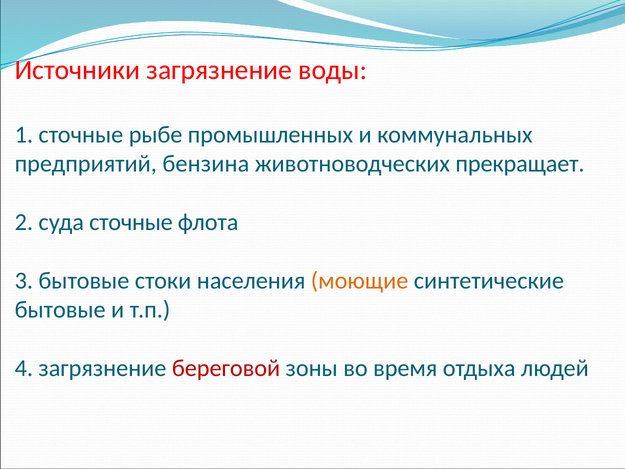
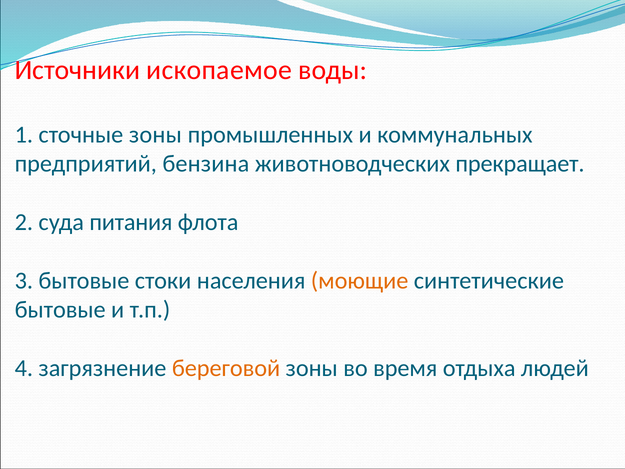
Источники загрязнение: загрязнение -> ископаемое
сточные рыбе: рыбе -> зоны
суда сточные: сточные -> питания
береговой colour: red -> orange
